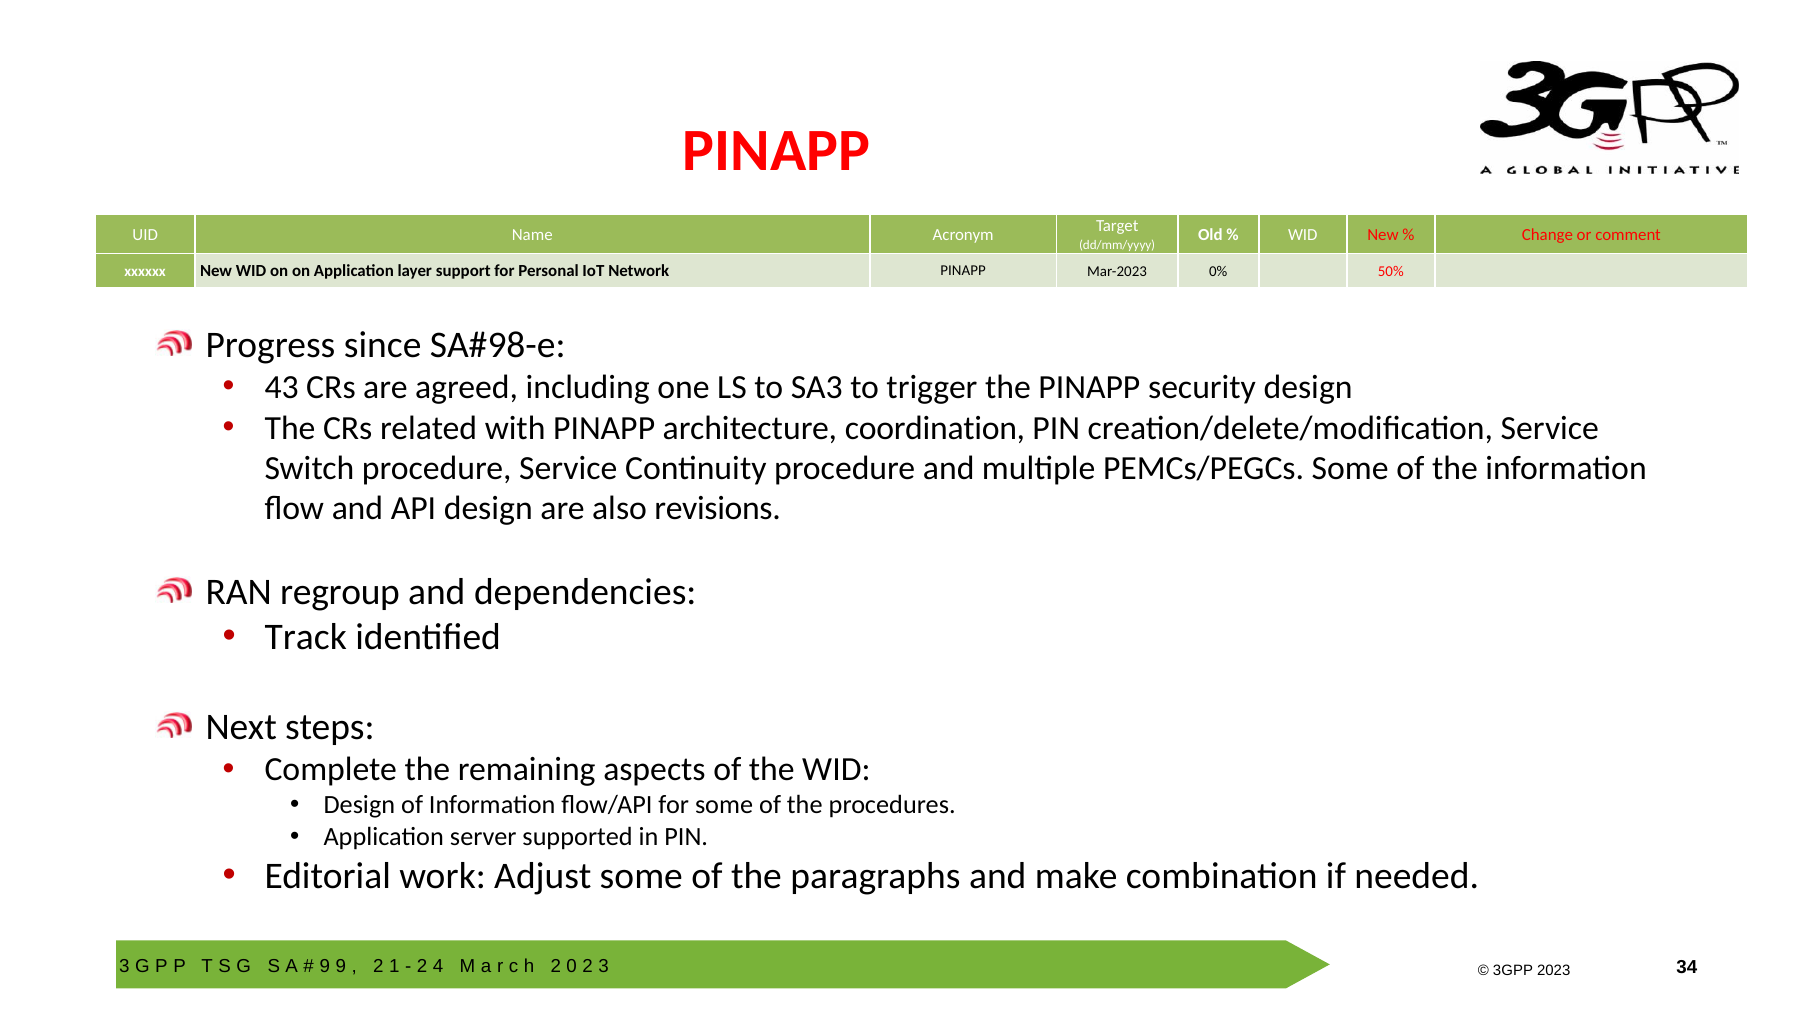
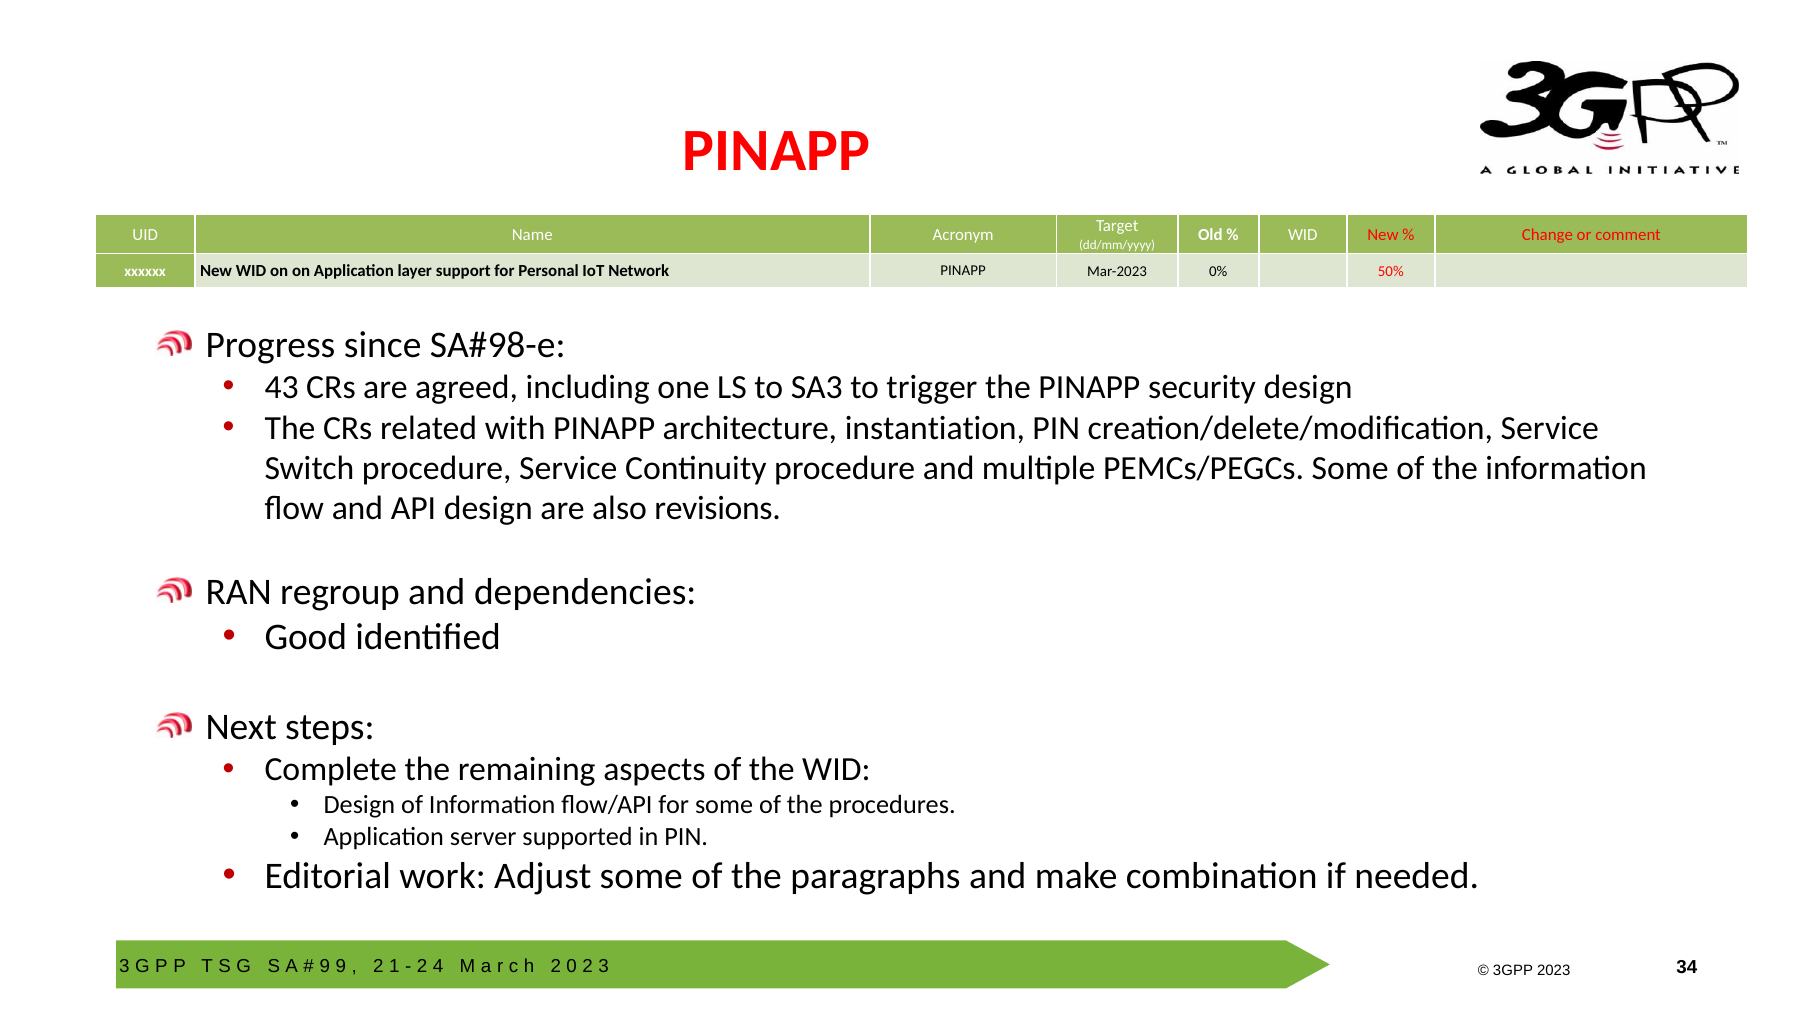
coordination: coordination -> instantiation
Track: Track -> Good
